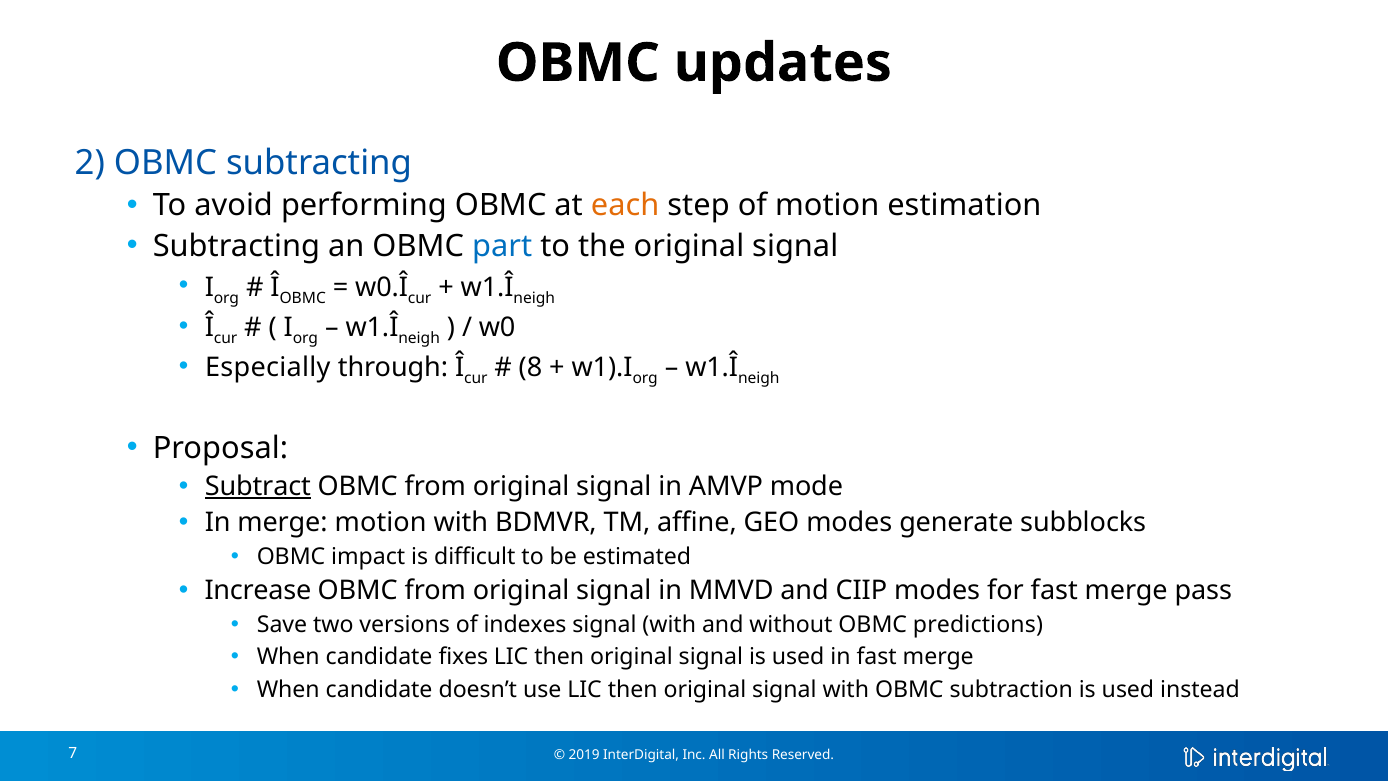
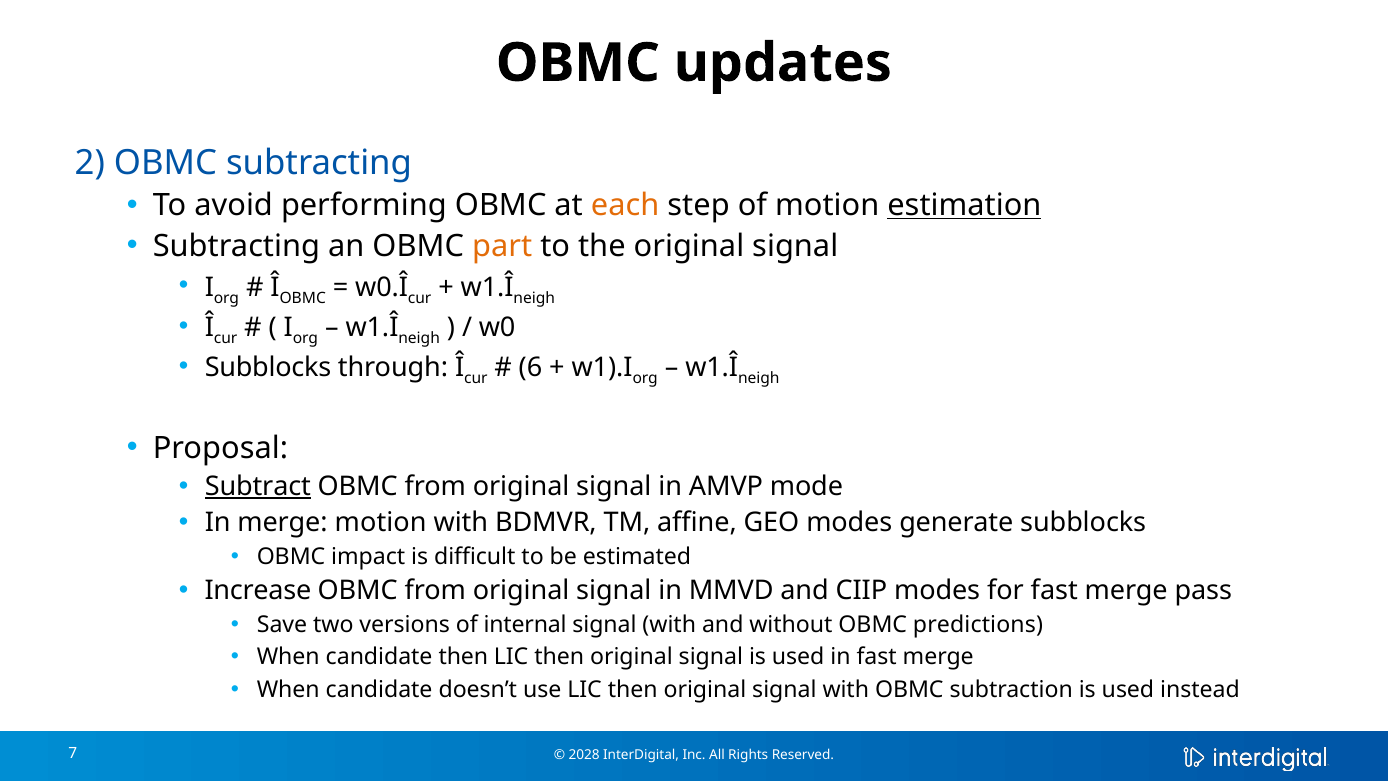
estimation underline: none -> present
part colour: blue -> orange
Especially at (268, 368): Especially -> Subblocks
8: 8 -> 6
indexes: indexes -> internal
candidate fixes: fixes -> then
2019: 2019 -> 2028
